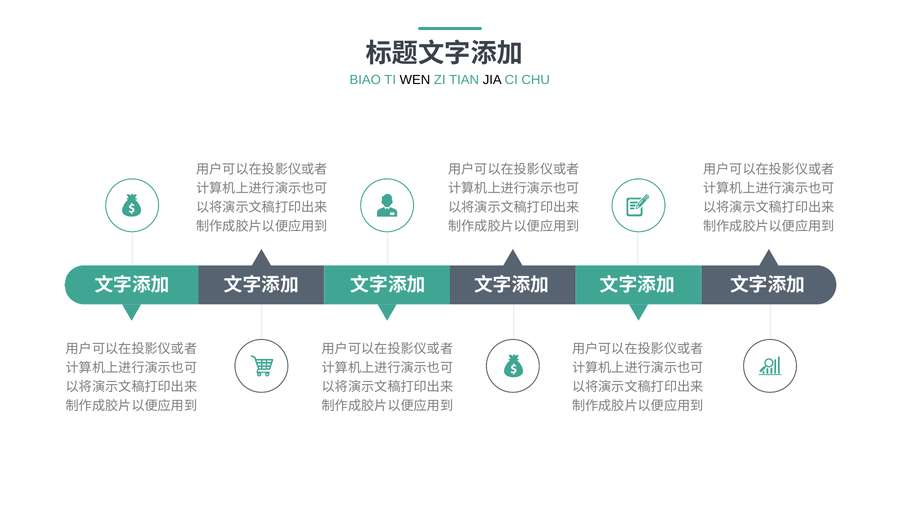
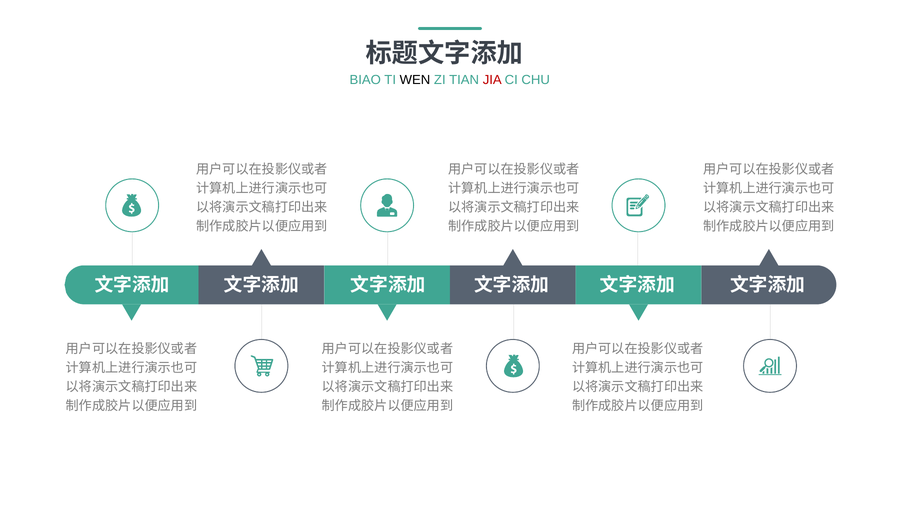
JIA colour: black -> red
